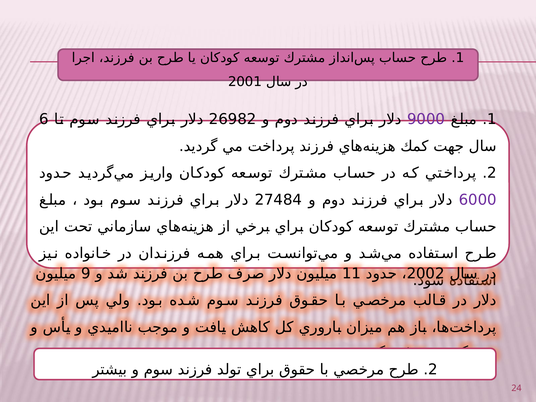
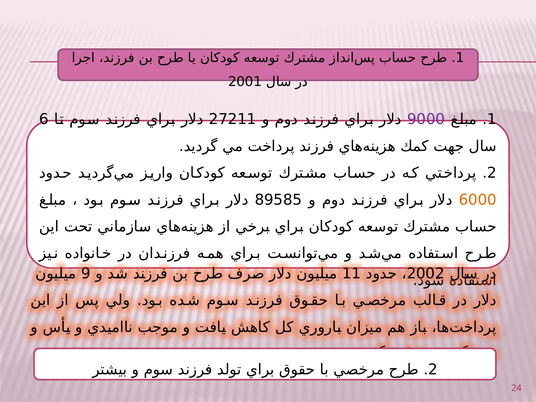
26982: 26982 -> 27211
27484: 27484 -> 89585
6000 colour: purple -> orange
